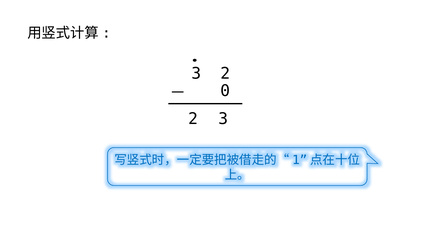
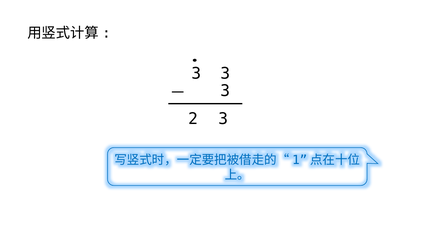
2 at (225, 73): 2 -> 3
0 at (225, 91): 0 -> 3
